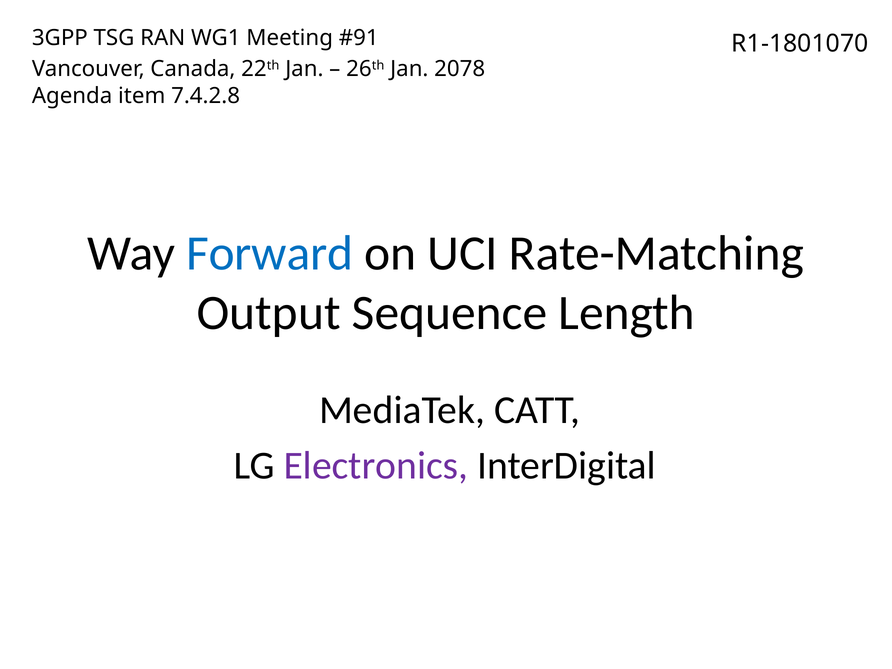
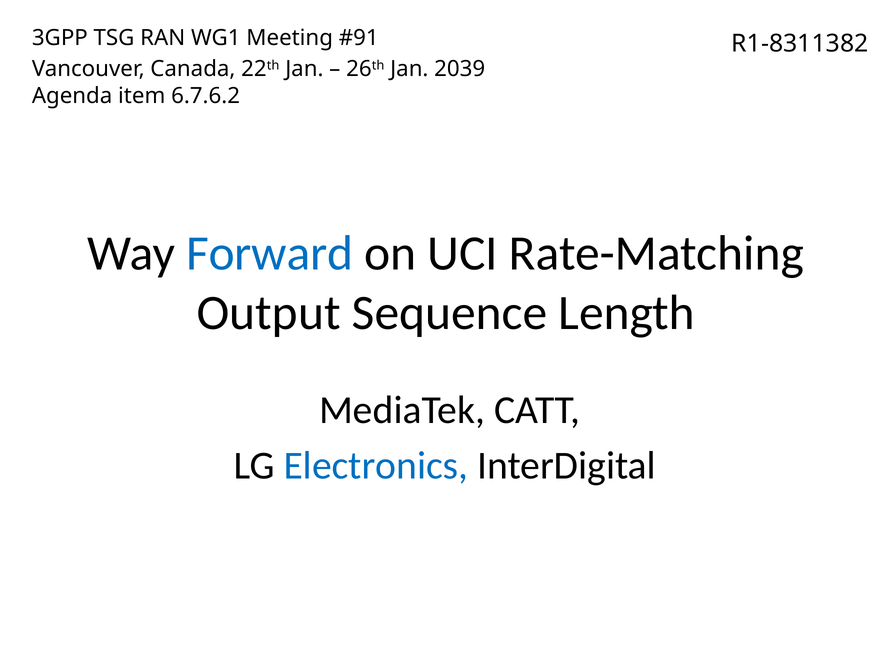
R1-1801070: R1-1801070 -> R1-8311382
2078: 2078 -> 2039
7.4.2.8: 7.4.2.8 -> 6.7.6.2
Electronics colour: purple -> blue
